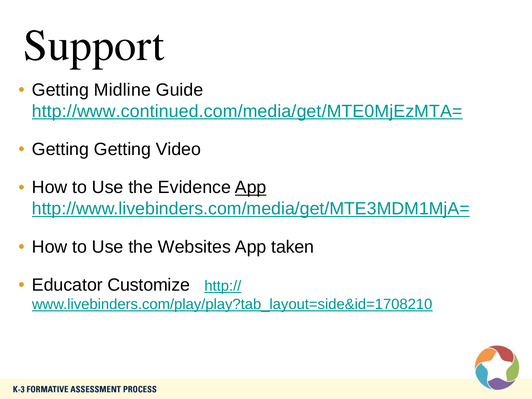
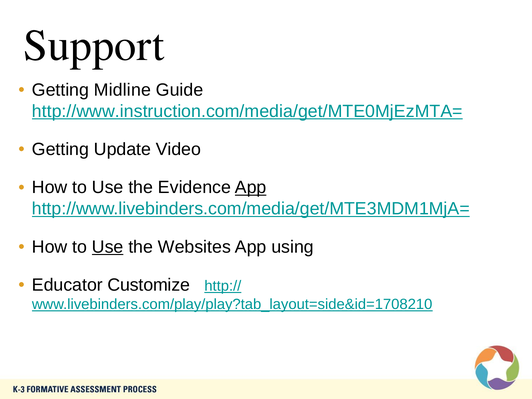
http://www.continued.com/media/get/MTE0MjEzMTA=: http://www.continued.com/media/get/MTE0MjEzMTA= -> http://www.instruction.com/media/get/MTE0MjEzMTA=
Getting Getting: Getting -> Update
Use at (108, 247) underline: none -> present
taken: taken -> using
